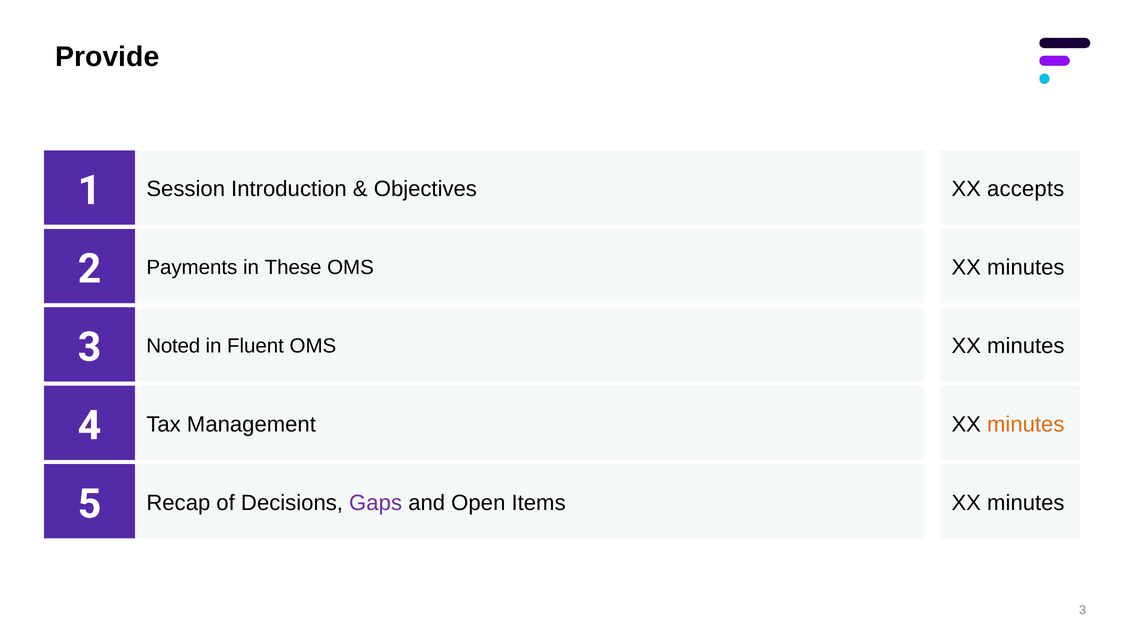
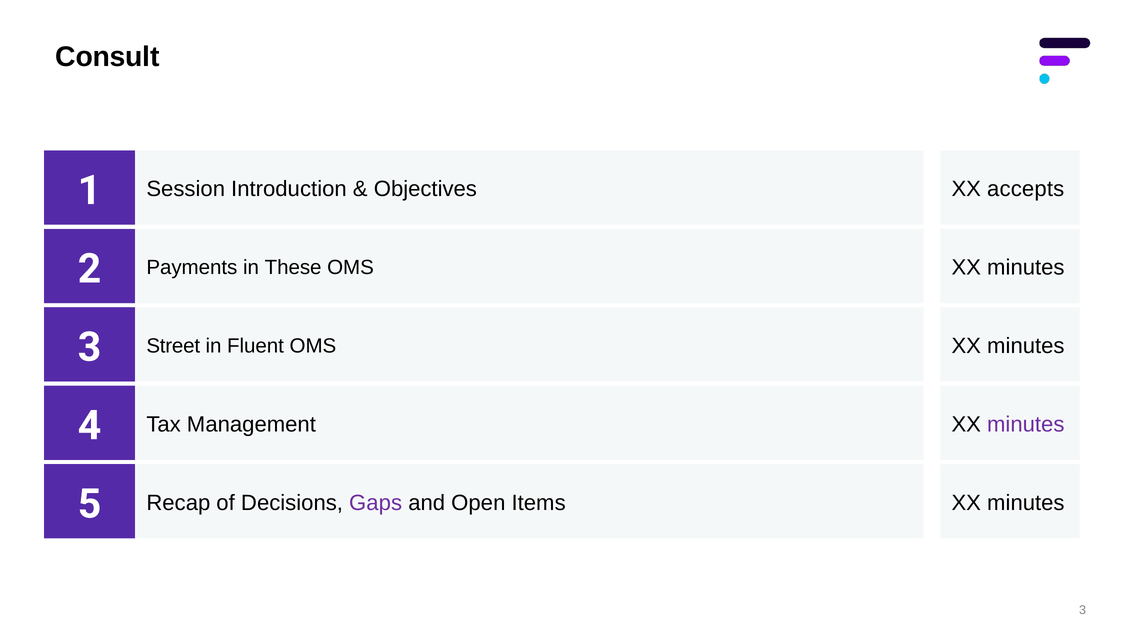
Provide: Provide -> Consult
Noted: Noted -> Street
minutes at (1026, 424) colour: orange -> purple
